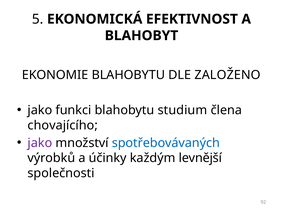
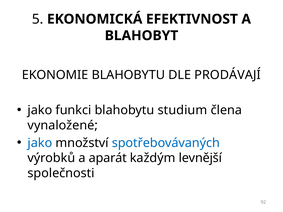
ZALOŽENO: ZALOŽENO -> PRODÁVAJÍ
chovajícího: chovajícího -> vynaložené
jako at (40, 143) colour: purple -> blue
účinky: účinky -> aparát
